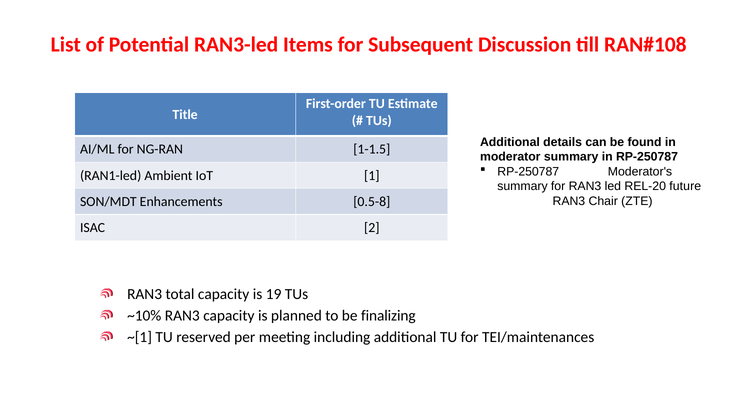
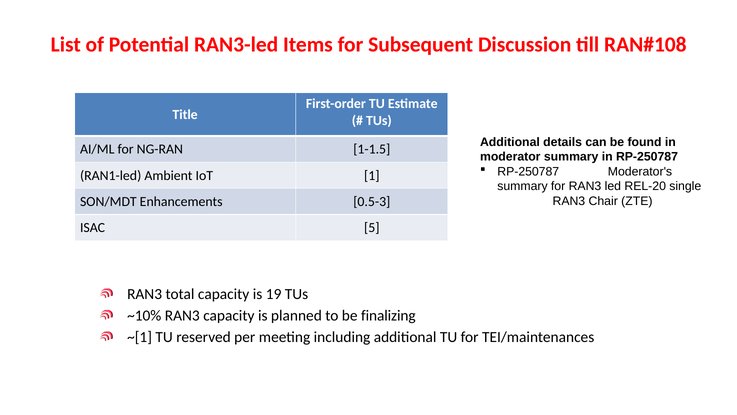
future: future -> single
0.5-8: 0.5-8 -> 0.5-3
2: 2 -> 5
